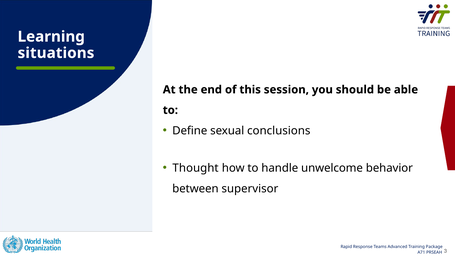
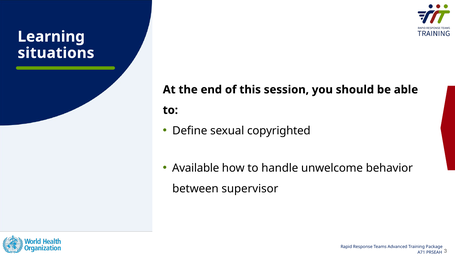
conclusions: conclusions -> copyrighted
Thought: Thought -> Available
